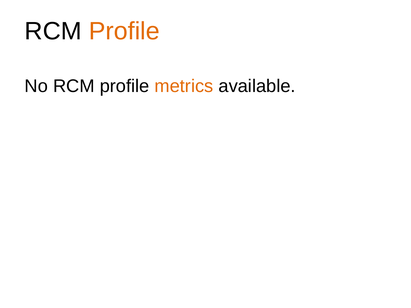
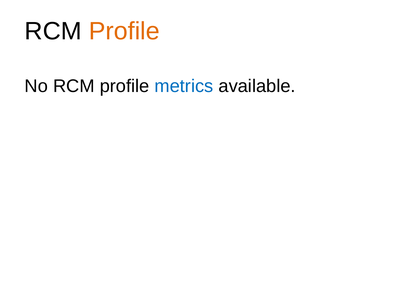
metrics colour: orange -> blue
